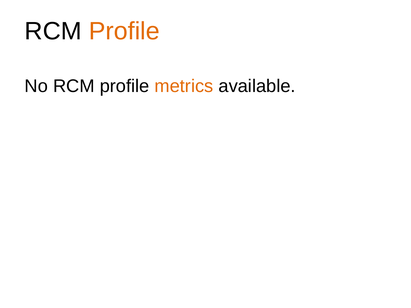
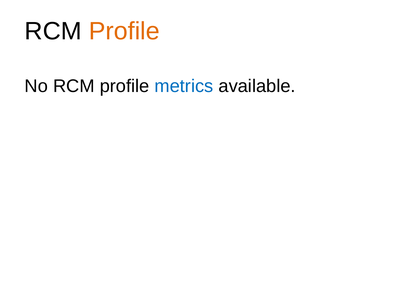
metrics colour: orange -> blue
